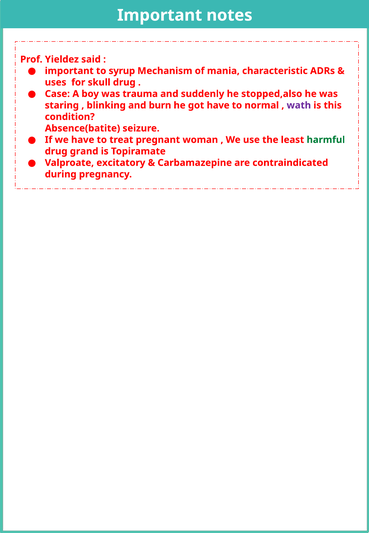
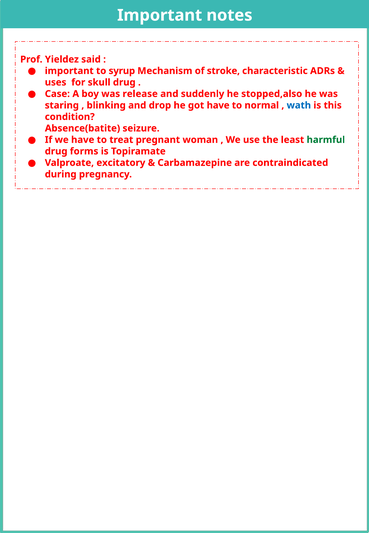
mania: mania -> stroke
trauma: trauma -> release
burn: burn -> drop
wath colour: purple -> blue
grand: grand -> forms
